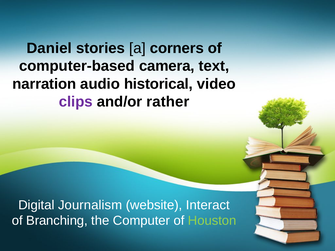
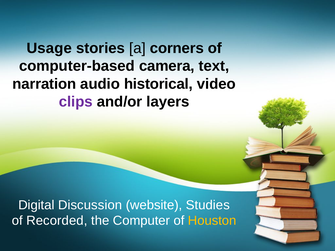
Daniel: Daniel -> Usage
rather: rather -> layers
Journalism: Journalism -> Discussion
Interact: Interact -> Studies
Branching: Branching -> Recorded
Houston colour: light green -> yellow
